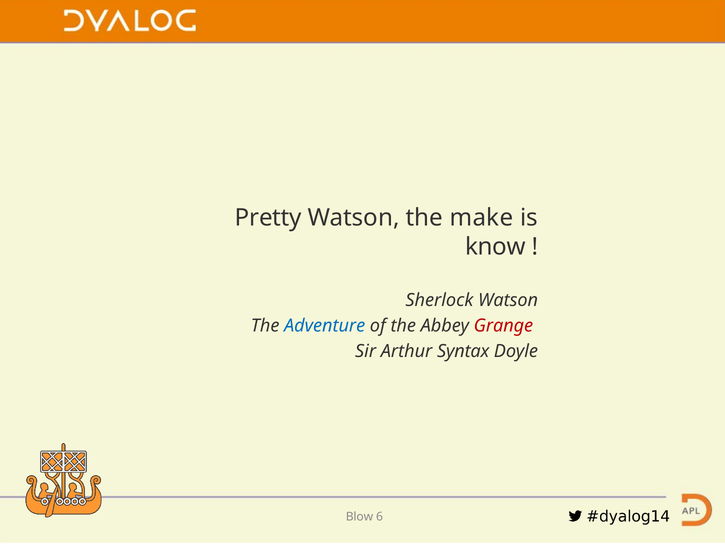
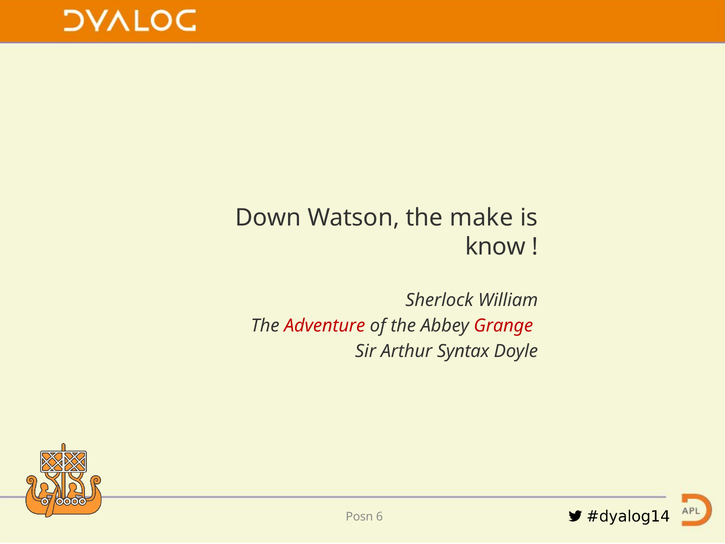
Pretty: Pretty -> Down
Sherlock Watson: Watson -> William
Adventure colour: blue -> red
Blow: Blow -> Posn
